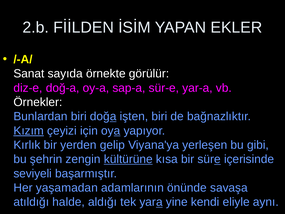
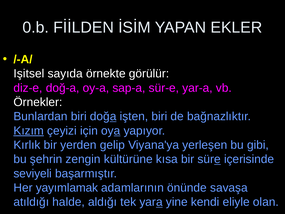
2.b: 2.b -> 0.b
Sanat: Sanat -> Işitsel
kültürüne underline: present -> none
yaşamadan: yaşamadan -> yayımlamak
aynı: aynı -> olan
